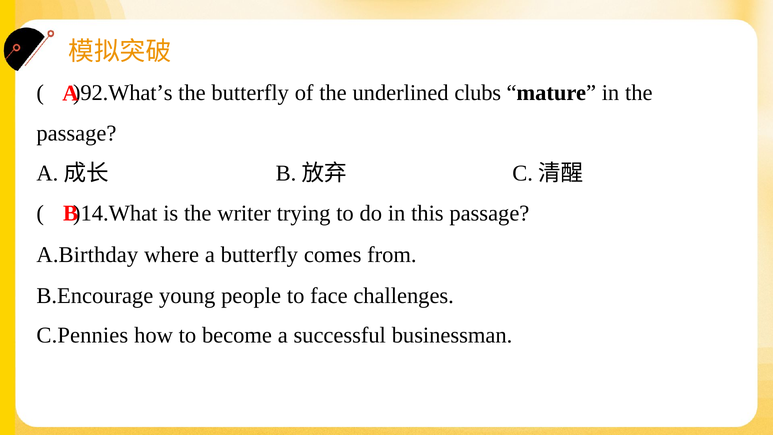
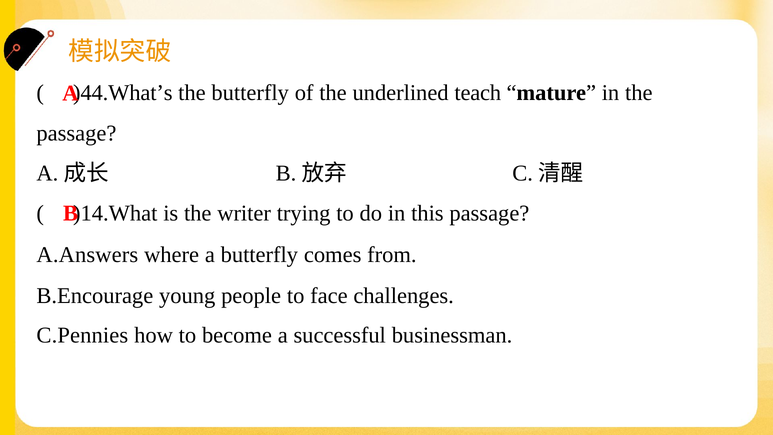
)92.What’s: )92.What’s -> )44.What’s
clubs: clubs -> teach
A.Birthday: A.Birthday -> A.Answers
